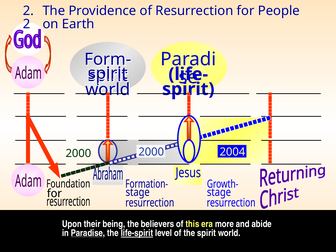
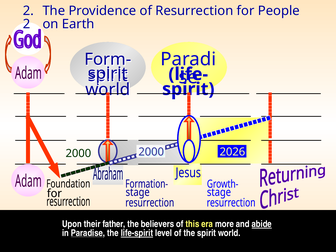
2004: 2004 -> 2026
being: being -> father
abide underline: none -> present
